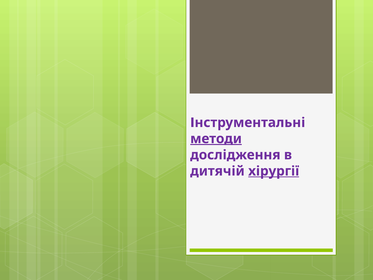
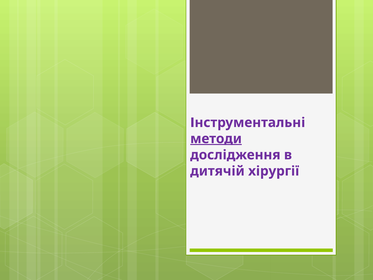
хірургії underline: present -> none
